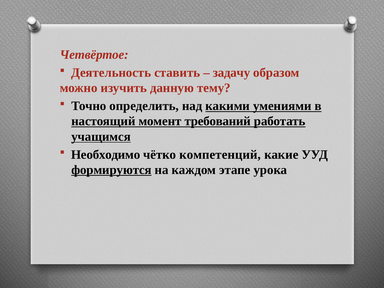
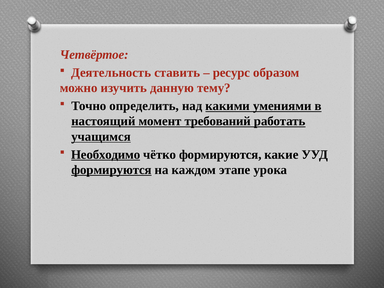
задачу: задачу -> ресурс
Необходимо underline: none -> present
чётко компетенций: компетенций -> формируются
